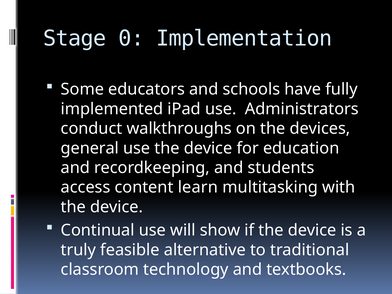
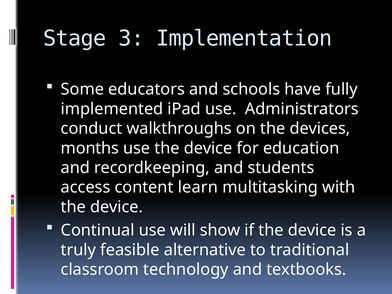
0: 0 -> 3
general: general -> months
